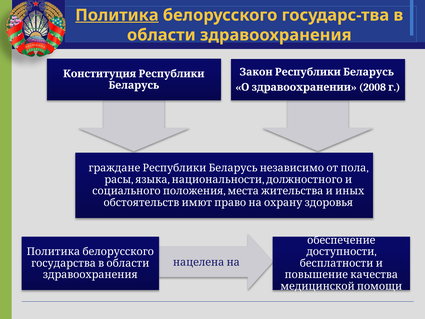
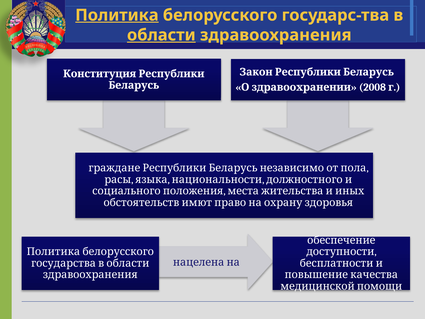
области underline: none -> present
